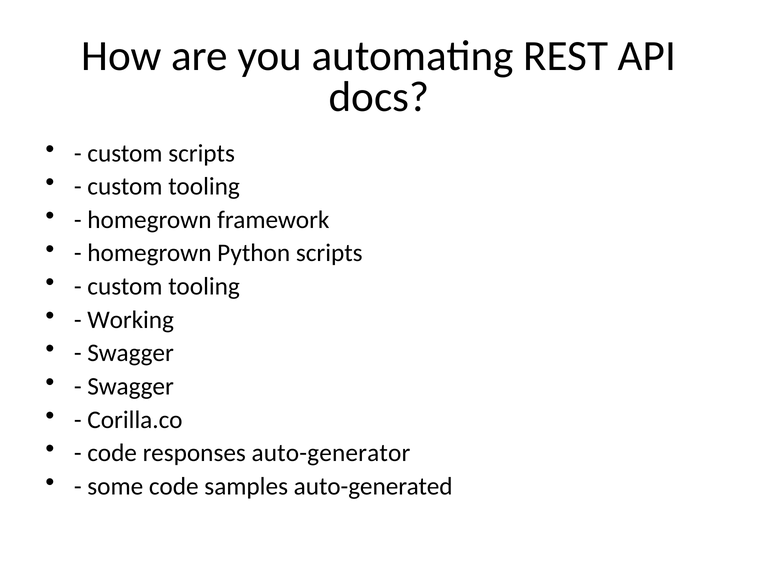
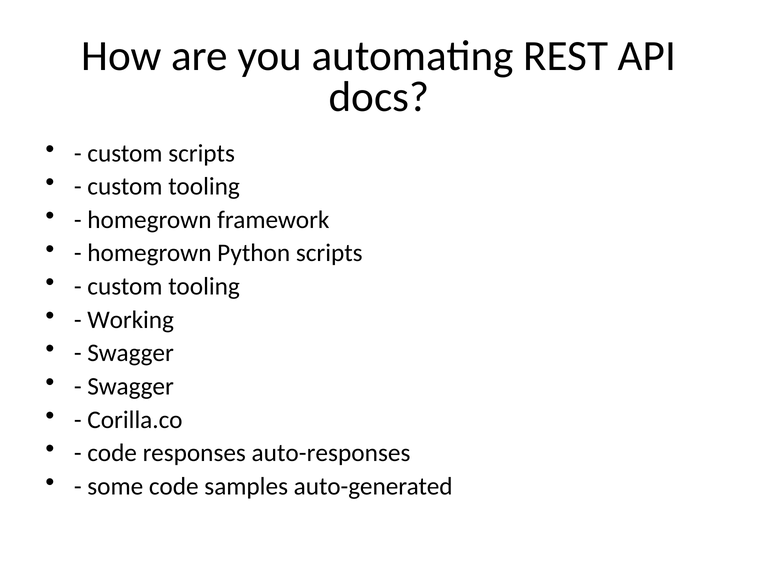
auto-generator: auto-generator -> auto-responses
